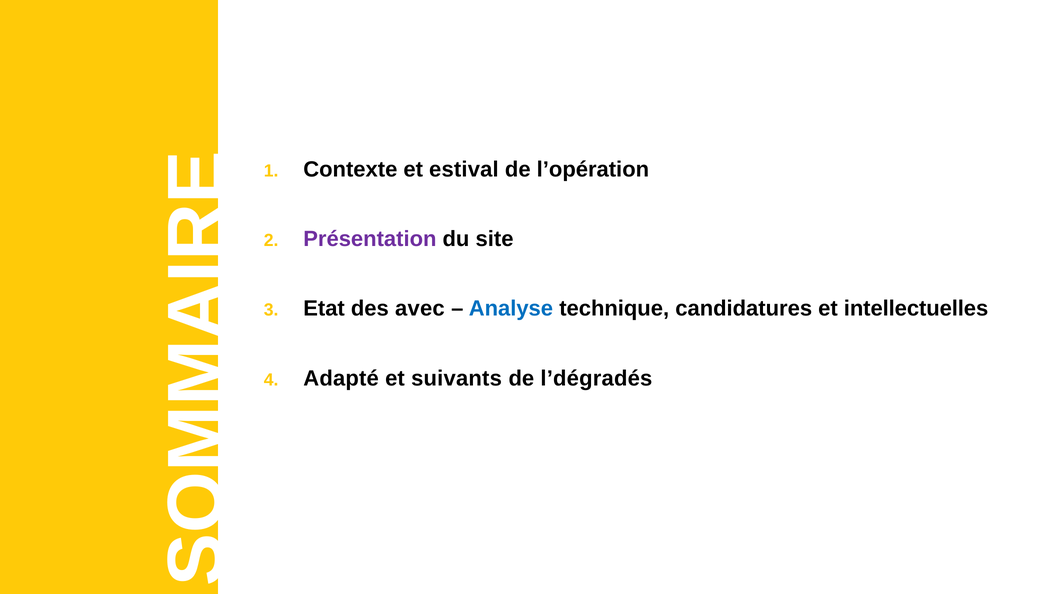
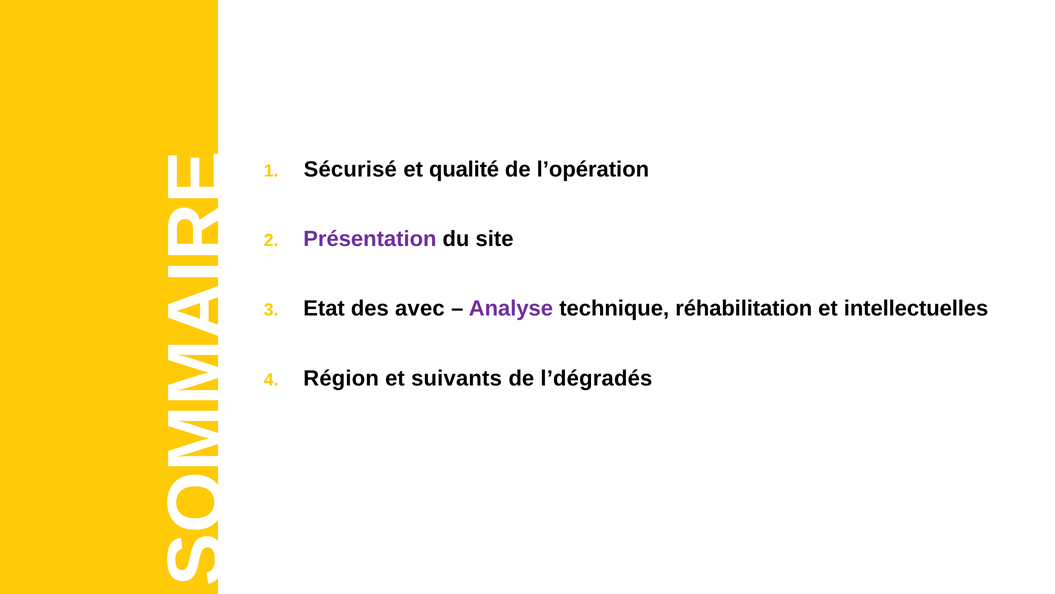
Contexte: Contexte -> Sécurisé
estival: estival -> qualité
Analyse colour: blue -> purple
candidatures: candidatures -> réhabilitation
Adapté: Adapté -> Région
